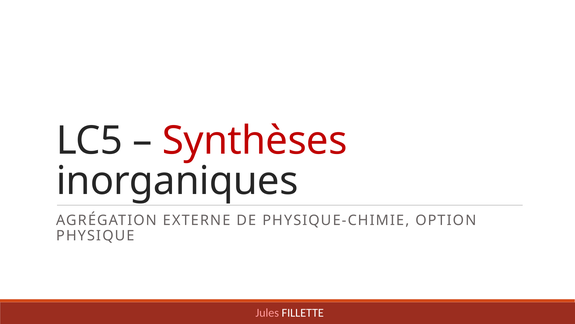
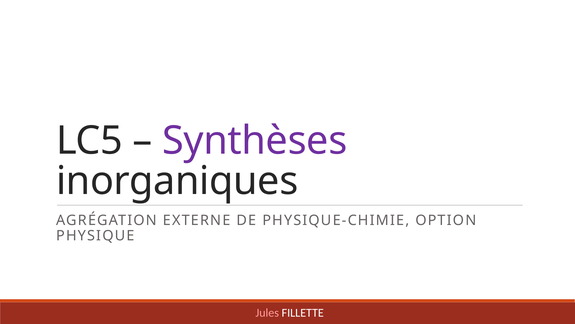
Synthèses colour: red -> purple
